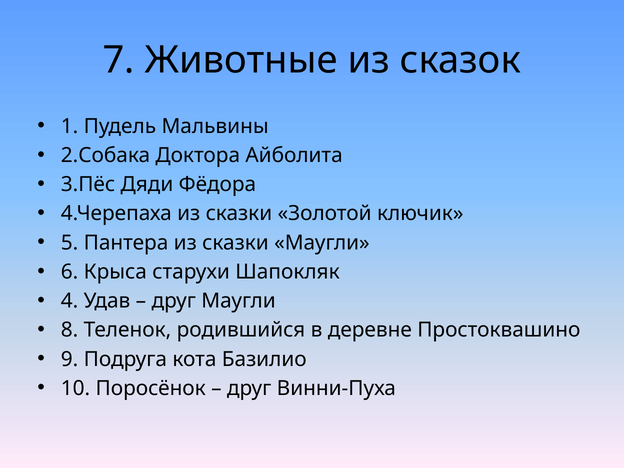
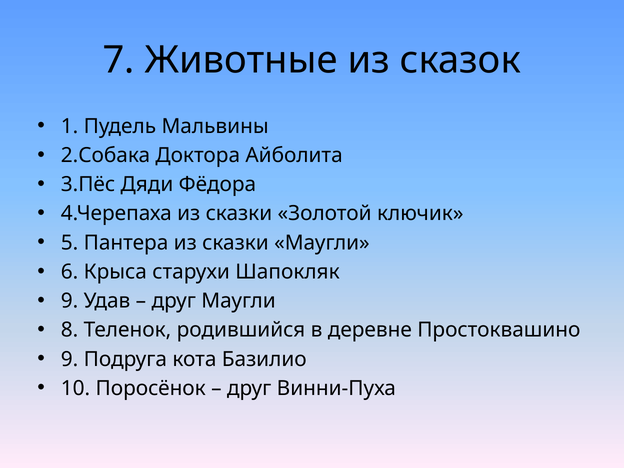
4 at (70, 301): 4 -> 9
